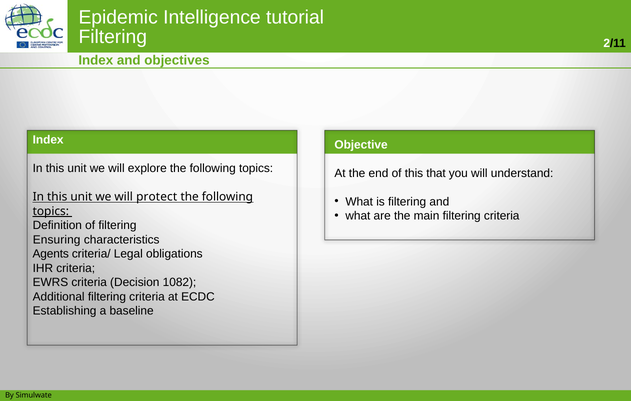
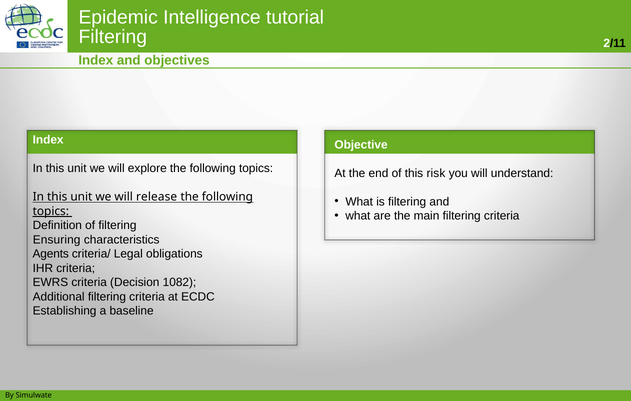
that: that -> risk
protect: protect -> release
